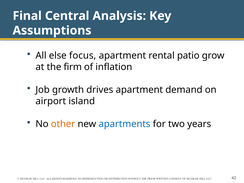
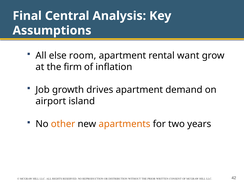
focus: focus -> room
patio: patio -> want
apartments colour: blue -> orange
